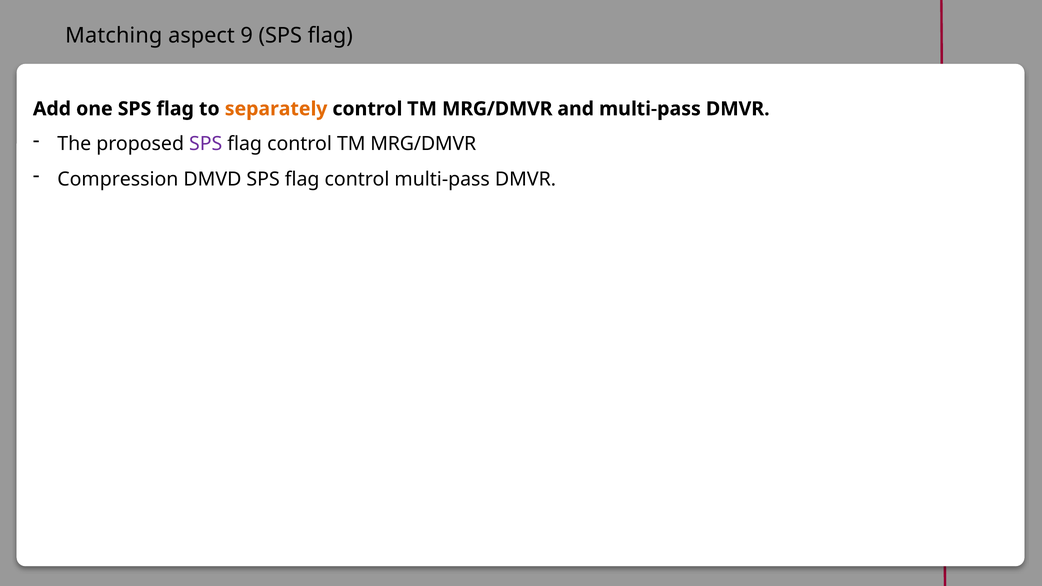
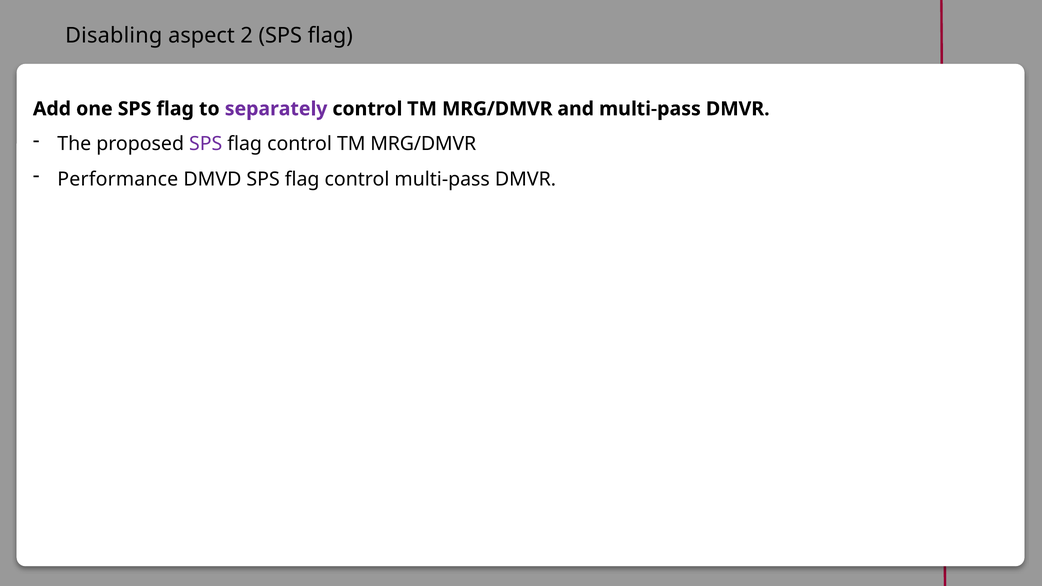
Matching: Matching -> Disabling
9: 9 -> 2
separately colour: orange -> purple
Compression: Compression -> Performance
